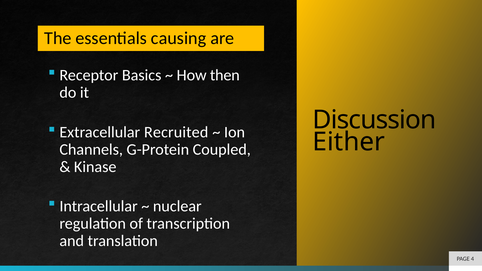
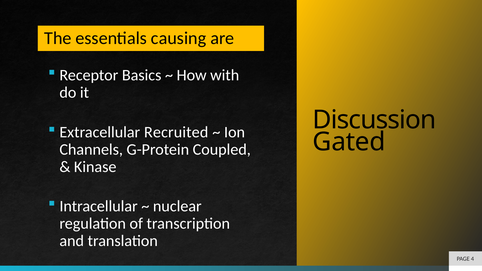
then: then -> with
Either: Either -> Gated
